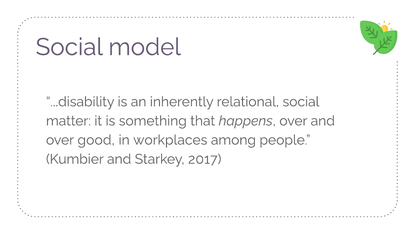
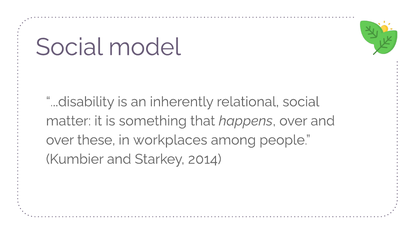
good: good -> these
2017: 2017 -> 2014
